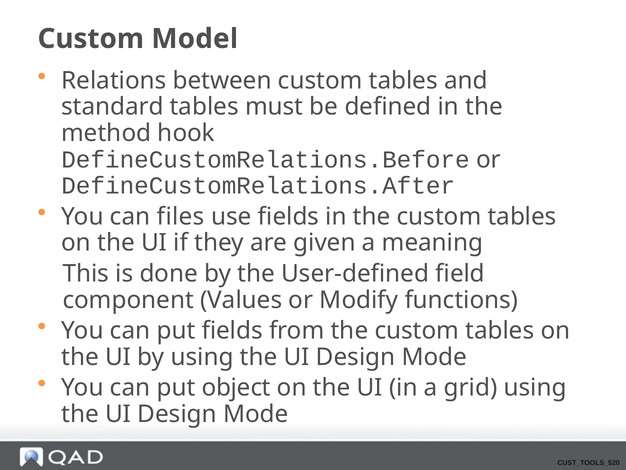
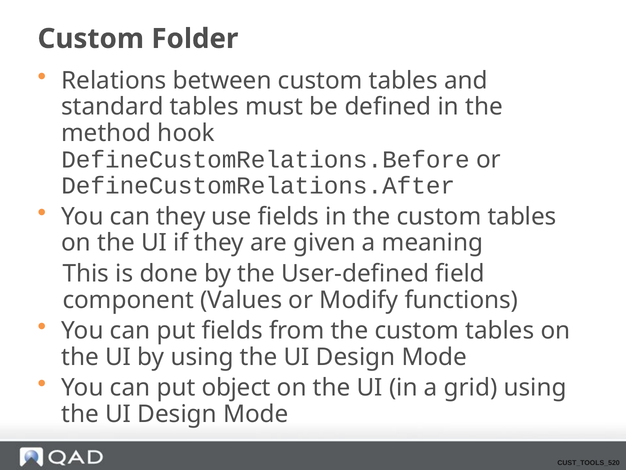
Model: Model -> Folder
can files: files -> they
